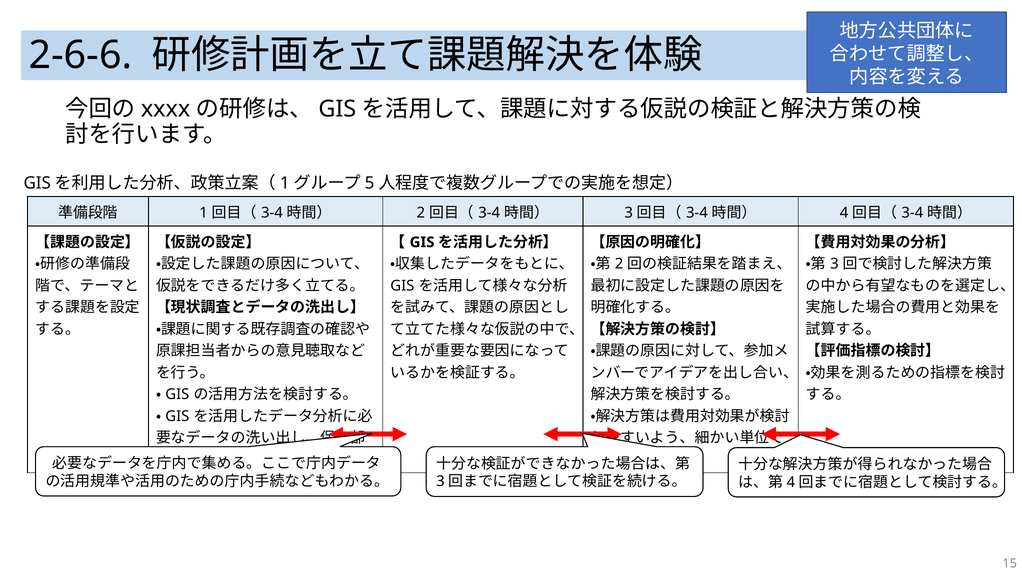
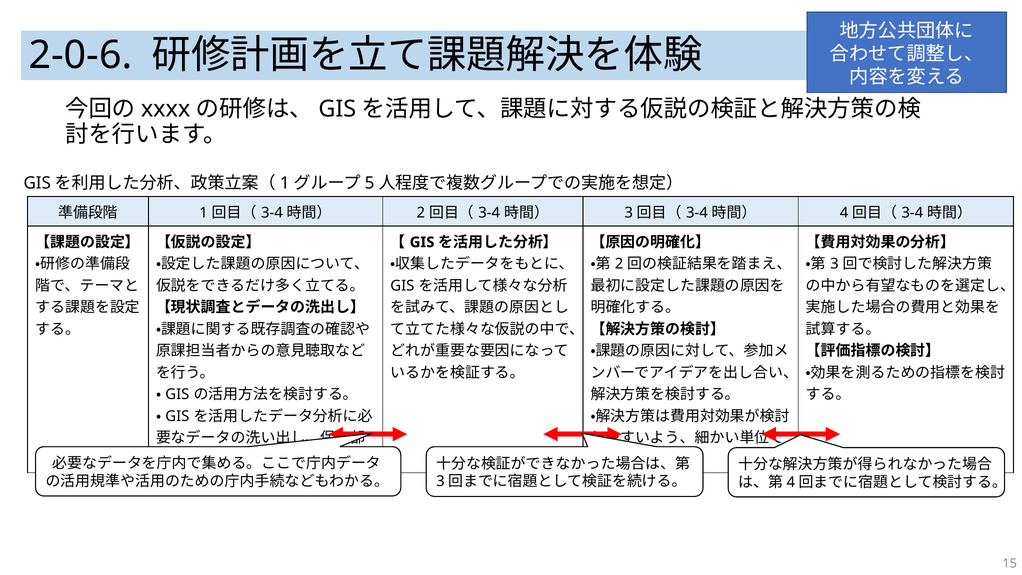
2-6-6: 2-6-6 -> 2-0-6
